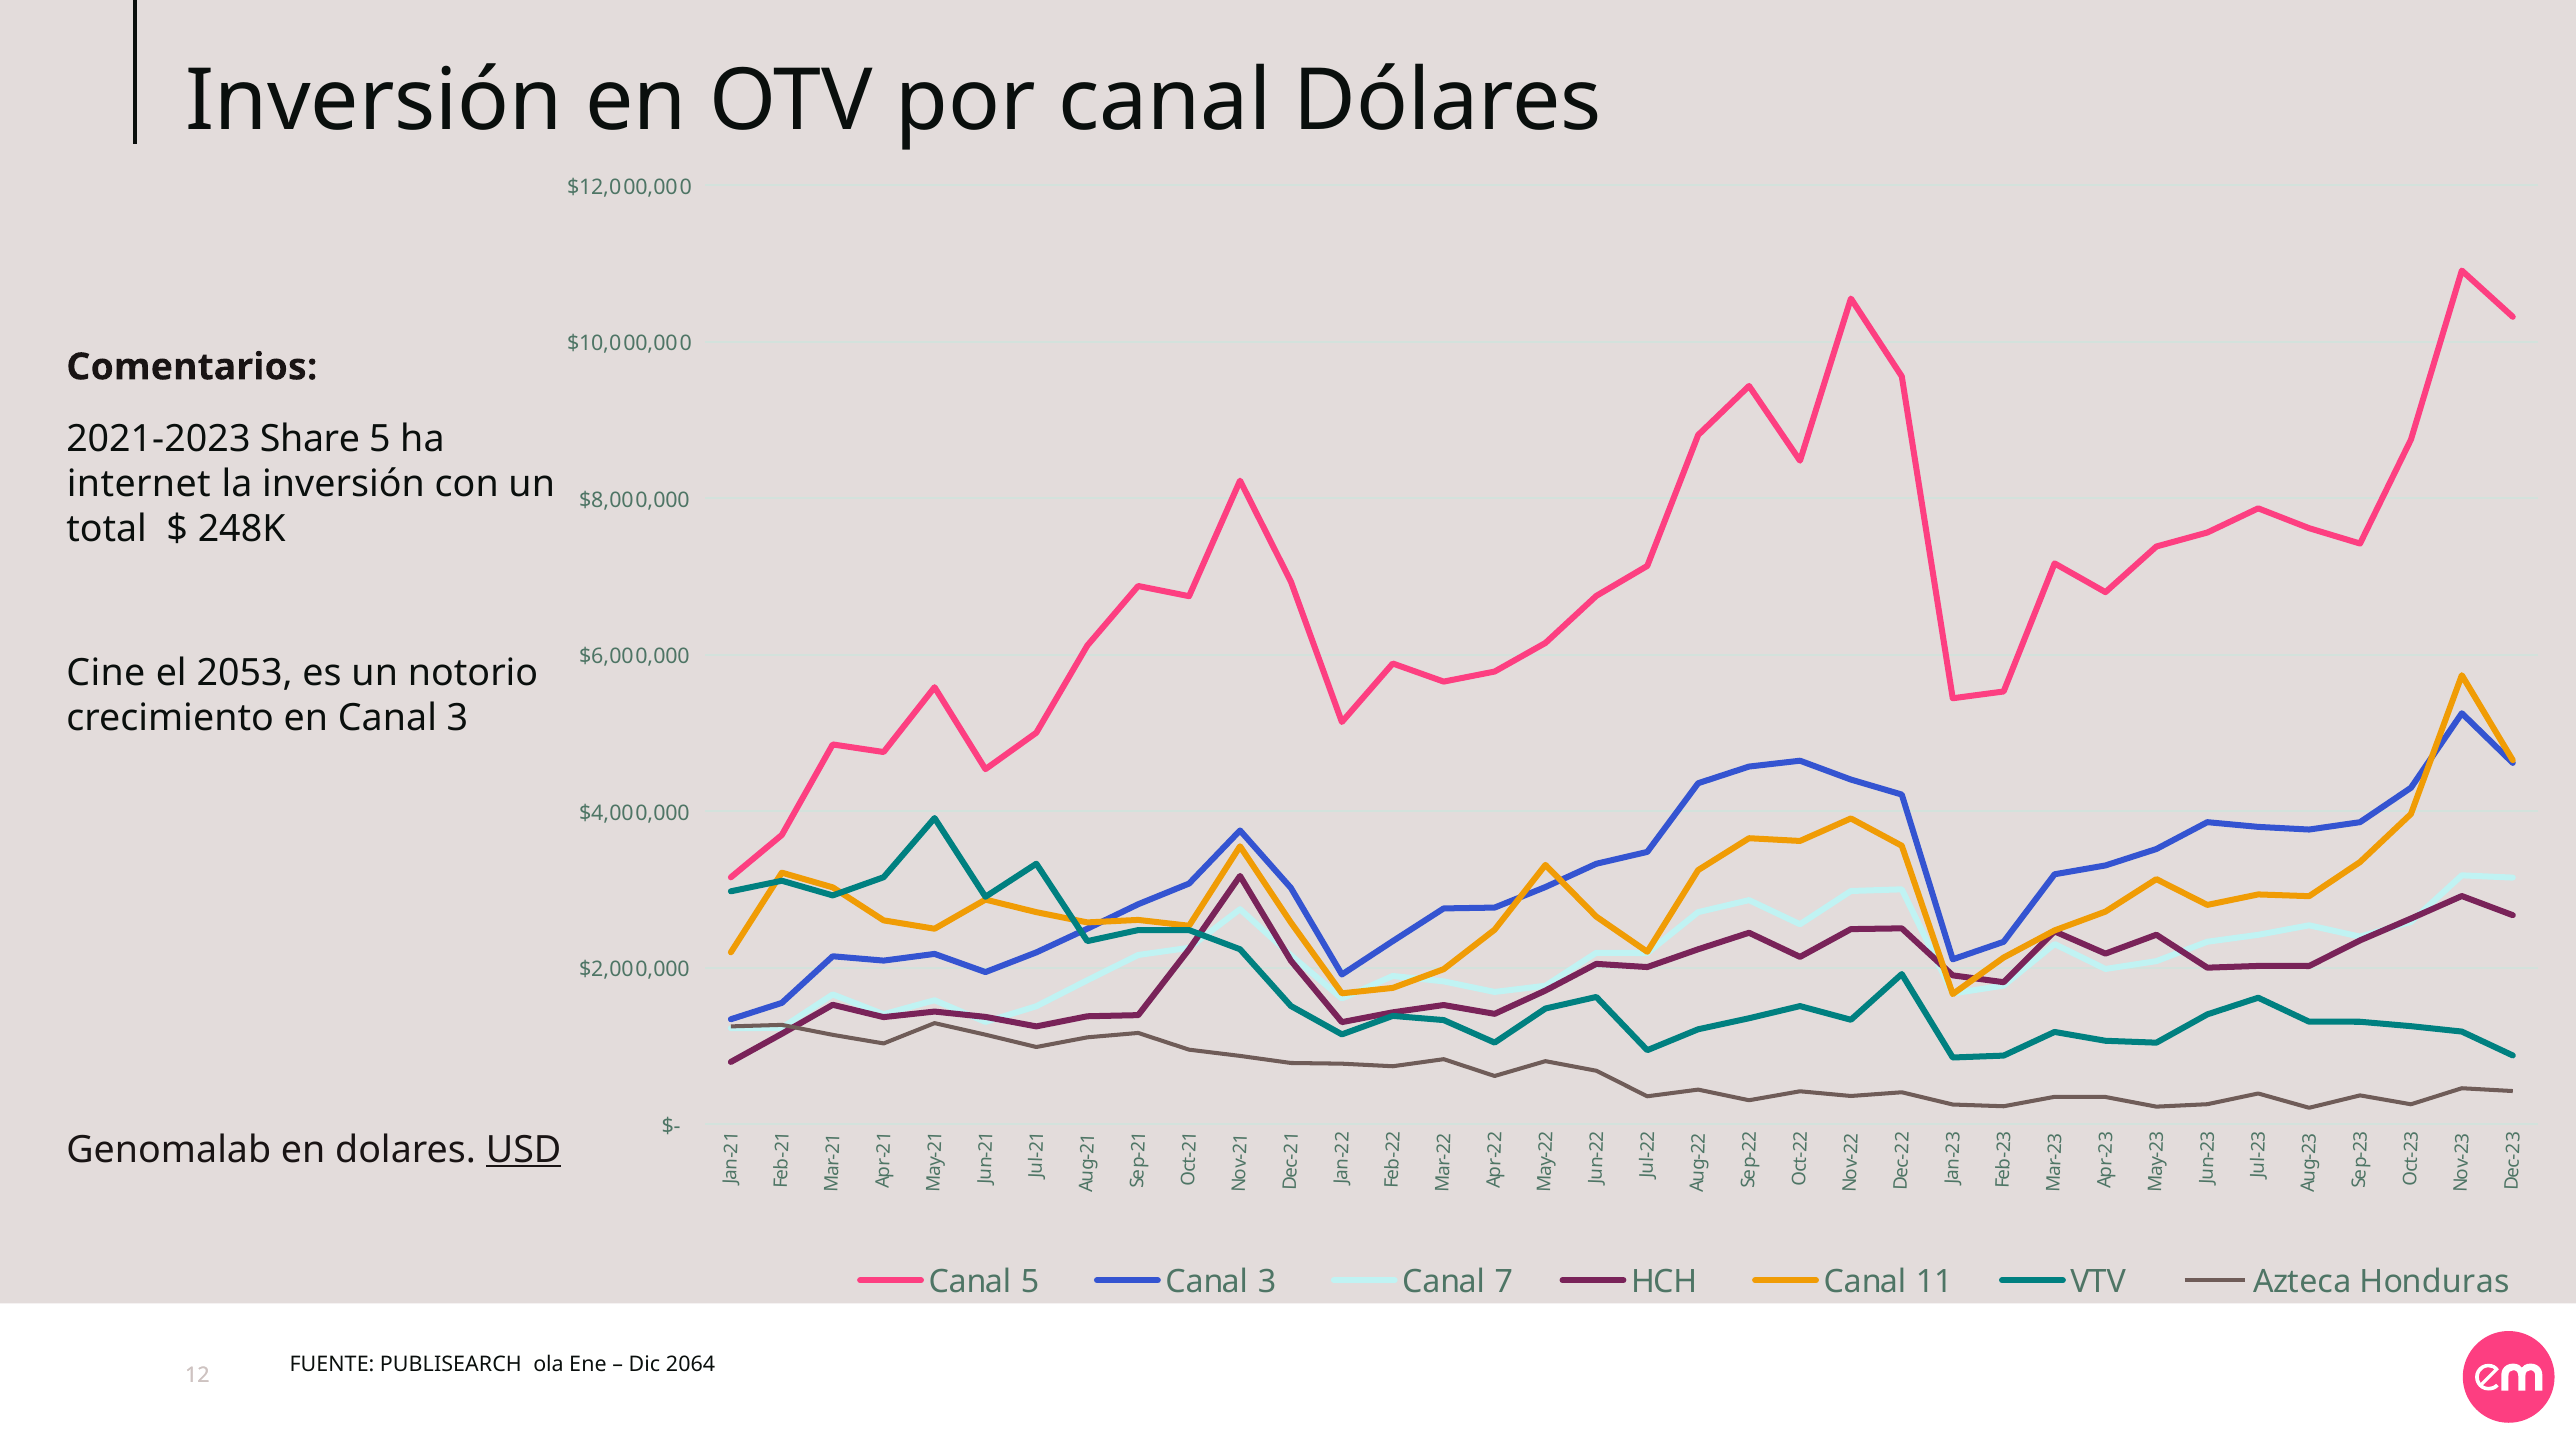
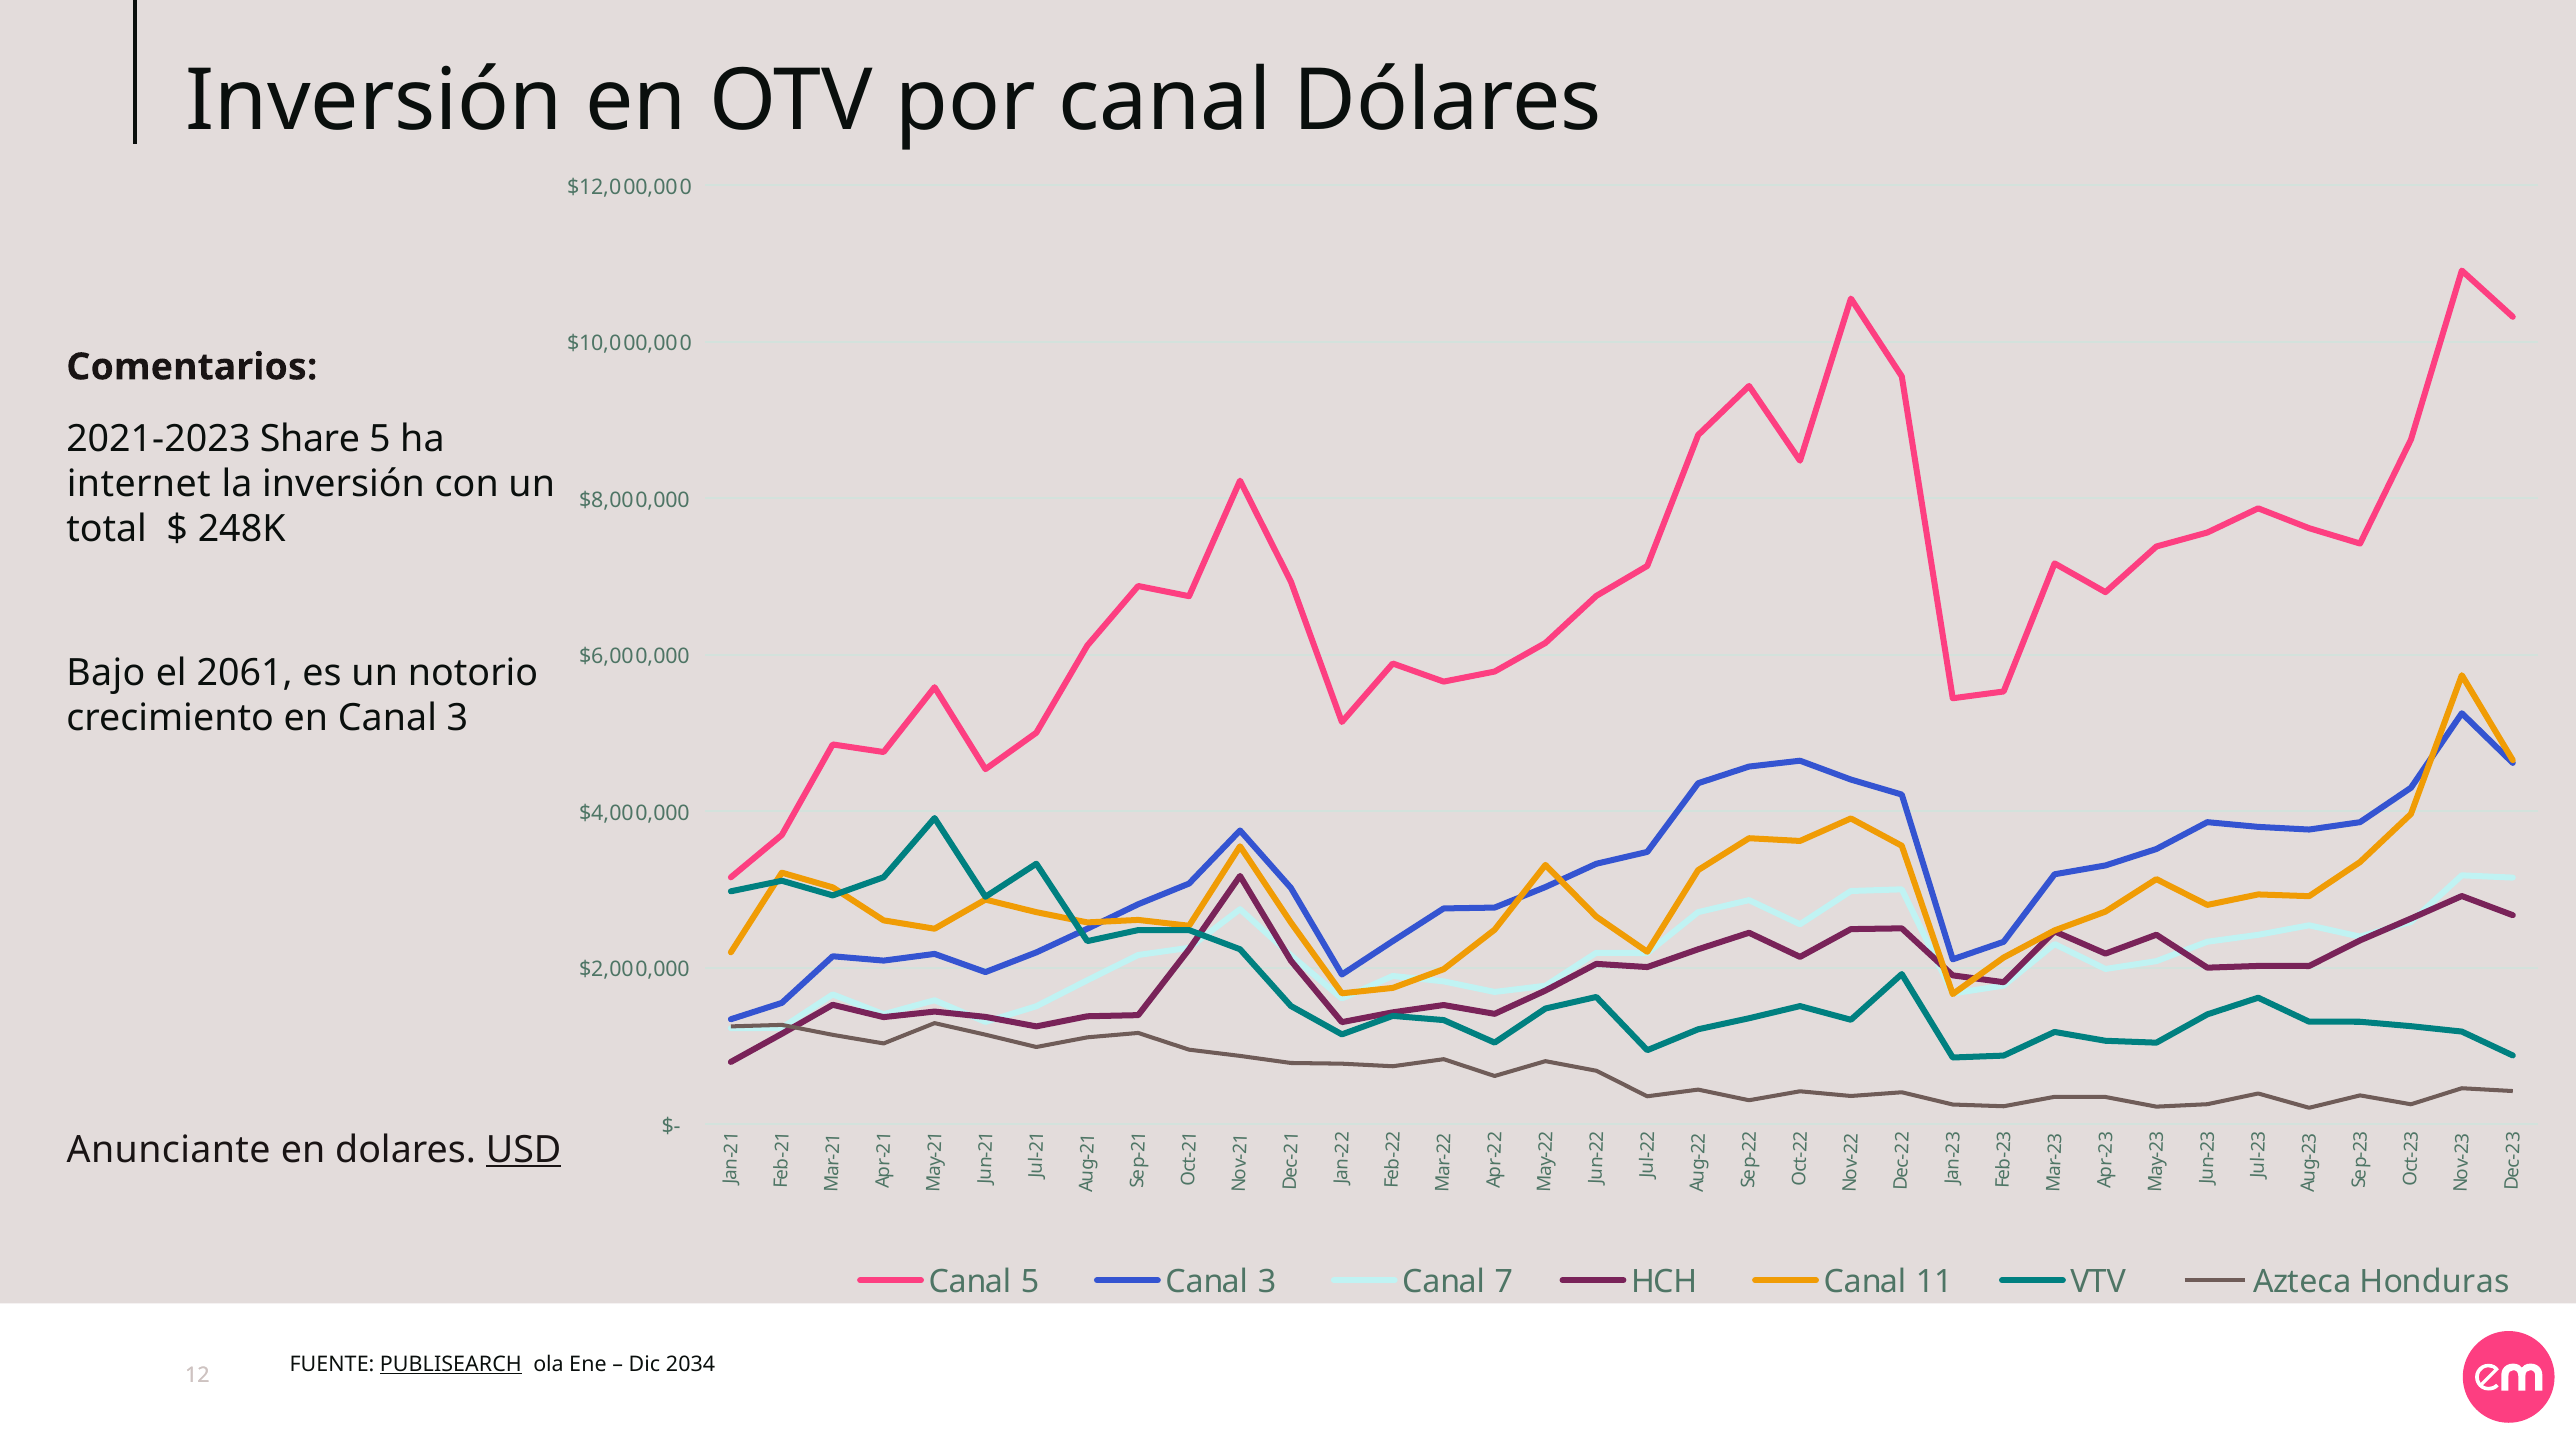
Cine: Cine -> Bajo
2053: 2053 -> 2061
Genomalab: Genomalab -> Anunciante
PUBLISEARCH underline: none -> present
2064: 2064 -> 2034
